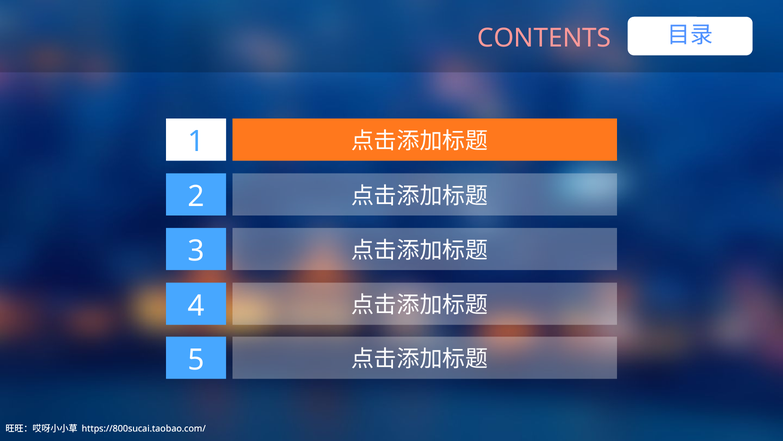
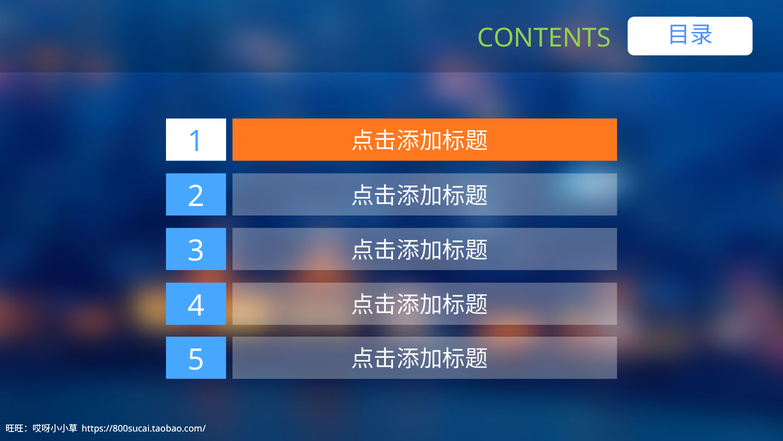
CONTENTS colour: pink -> light green
